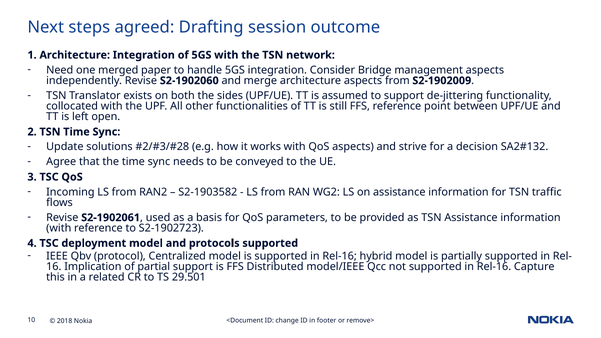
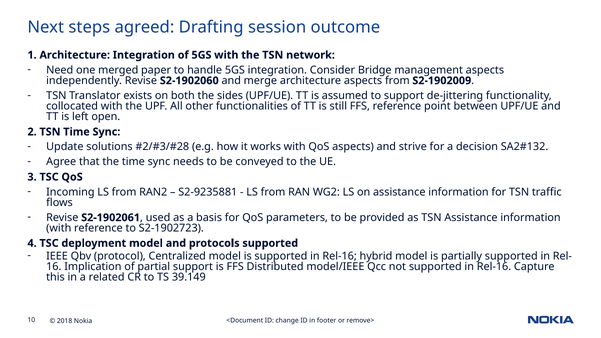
S2-1903582: S2-1903582 -> S2-9235881
29.501: 29.501 -> 39.149
